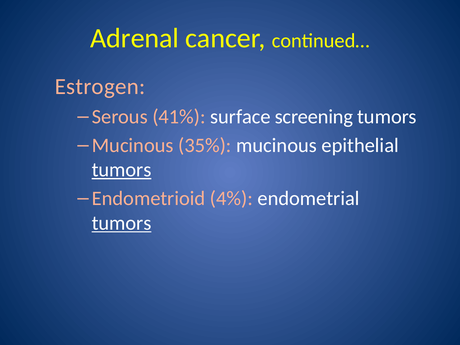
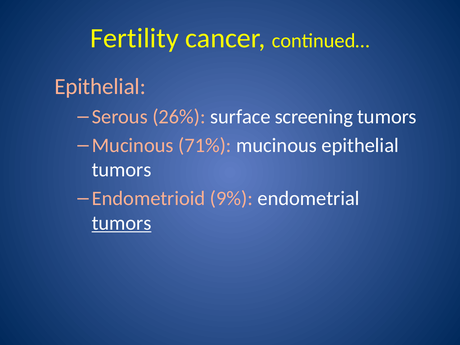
Adrenal: Adrenal -> Fertility
Estrogen at (100, 87): Estrogen -> Epithelial
41%: 41% -> 26%
35%: 35% -> 71%
tumors at (122, 170) underline: present -> none
4%: 4% -> 9%
